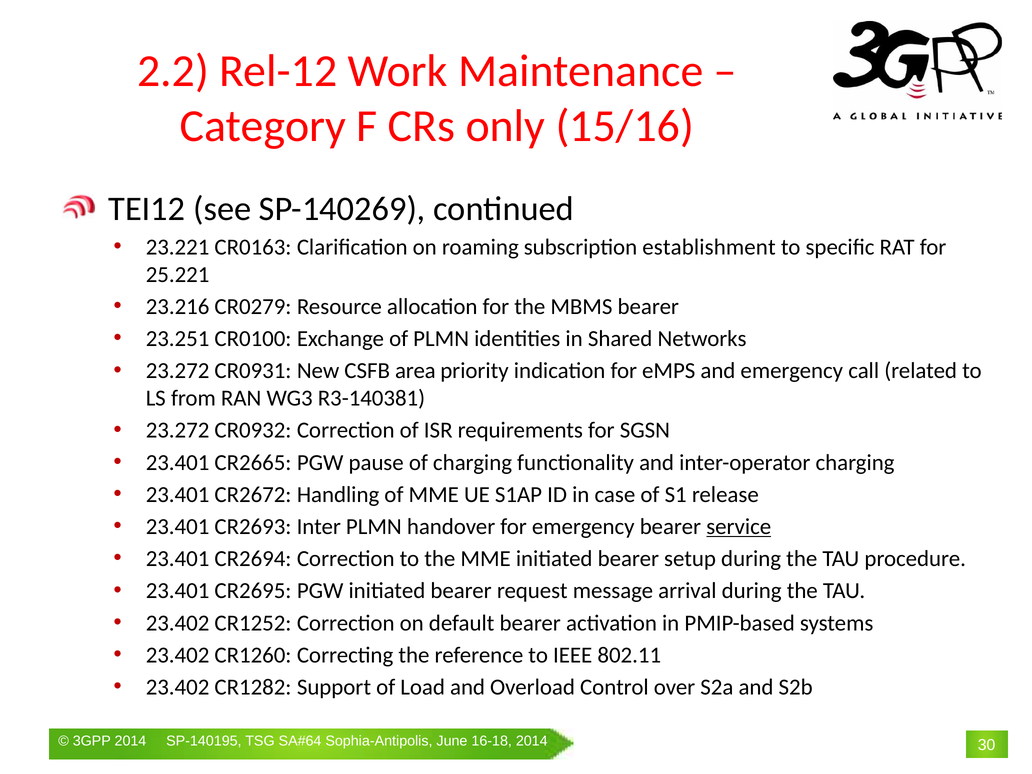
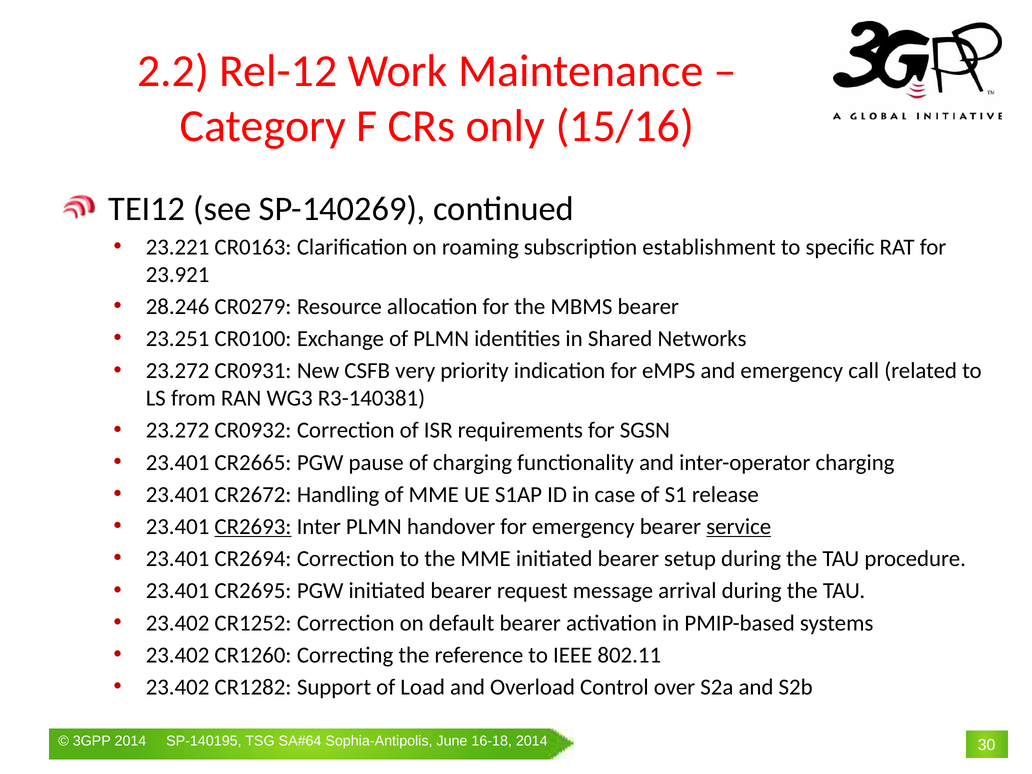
25.221: 25.221 -> 23.921
23.216: 23.216 -> 28.246
area: area -> very
CR2693 underline: none -> present
